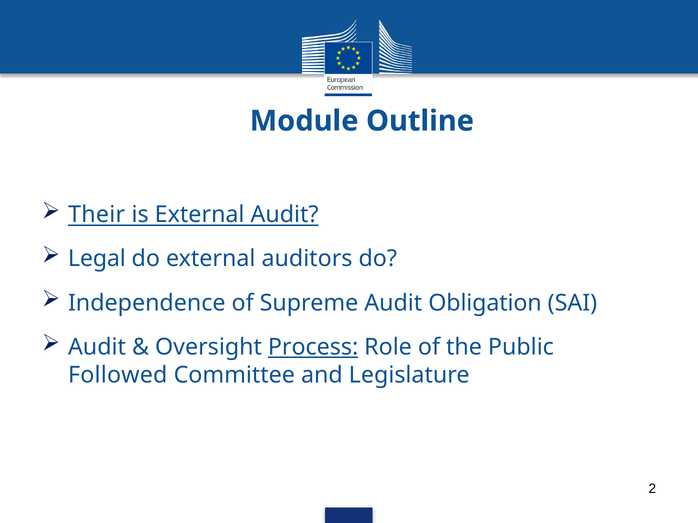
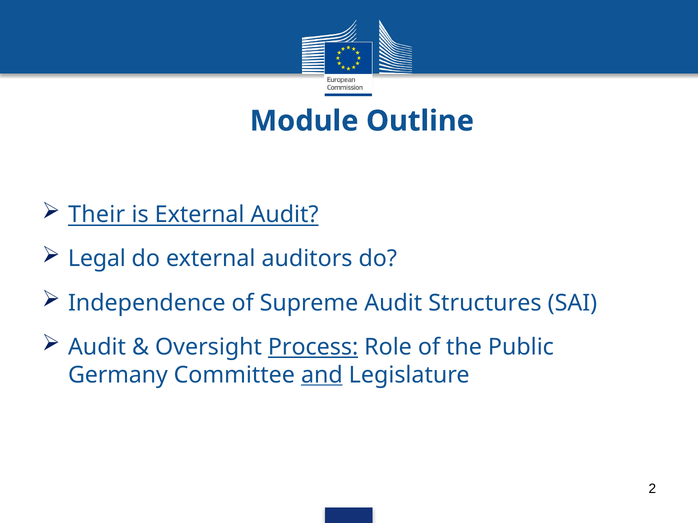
Obligation: Obligation -> Structures
Followed: Followed -> Germany
and underline: none -> present
